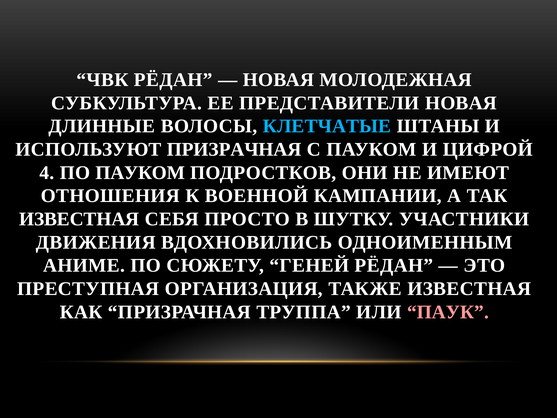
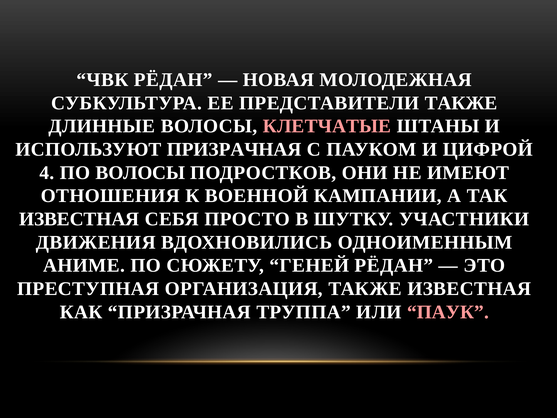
ПРЕДСТАВИТЕЛИ НОВАЯ: НОВАЯ -> ТАКЖЕ
КЛЕТЧАТЫЕ colour: light blue -> pink
ПО ПАУКОМ: ПАУКОМ -> ВОЛОСЫ
